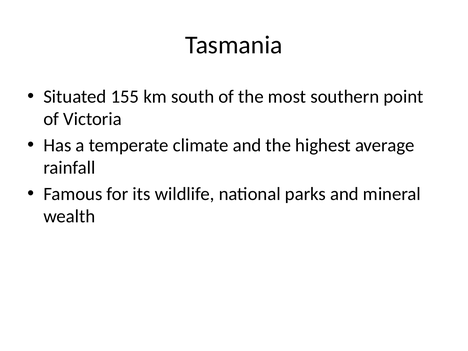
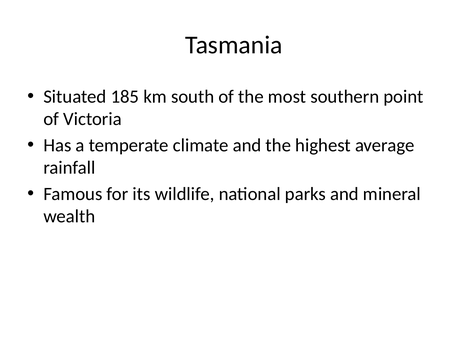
155: 155 -> 185
